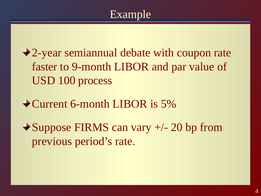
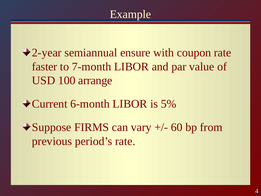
debate: debate -> ensure
9-month: 9-month -> 7-month
process: process -> arrange
20: 20 -> 60
